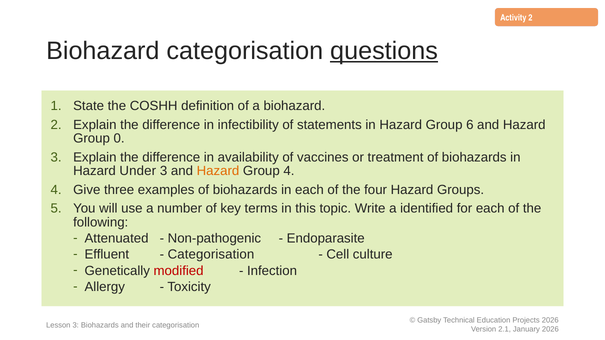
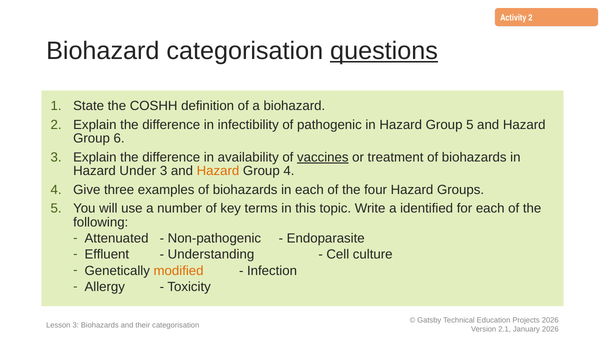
statements: statements -> pathogenic
Group 6: 6 -> 5
0: 0 -> 6
vaccines underline: none -> present
Categorisation at (211, 255): Categorisation -> Understanding
modified colour: red -> orange
